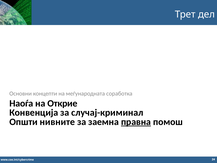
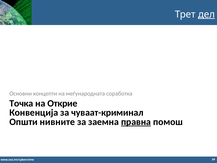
дел underline: none -> present
Наоѓа: Наоѓа -> Точка
случај-криминал: случај-криминал -> чуваат-криминал
